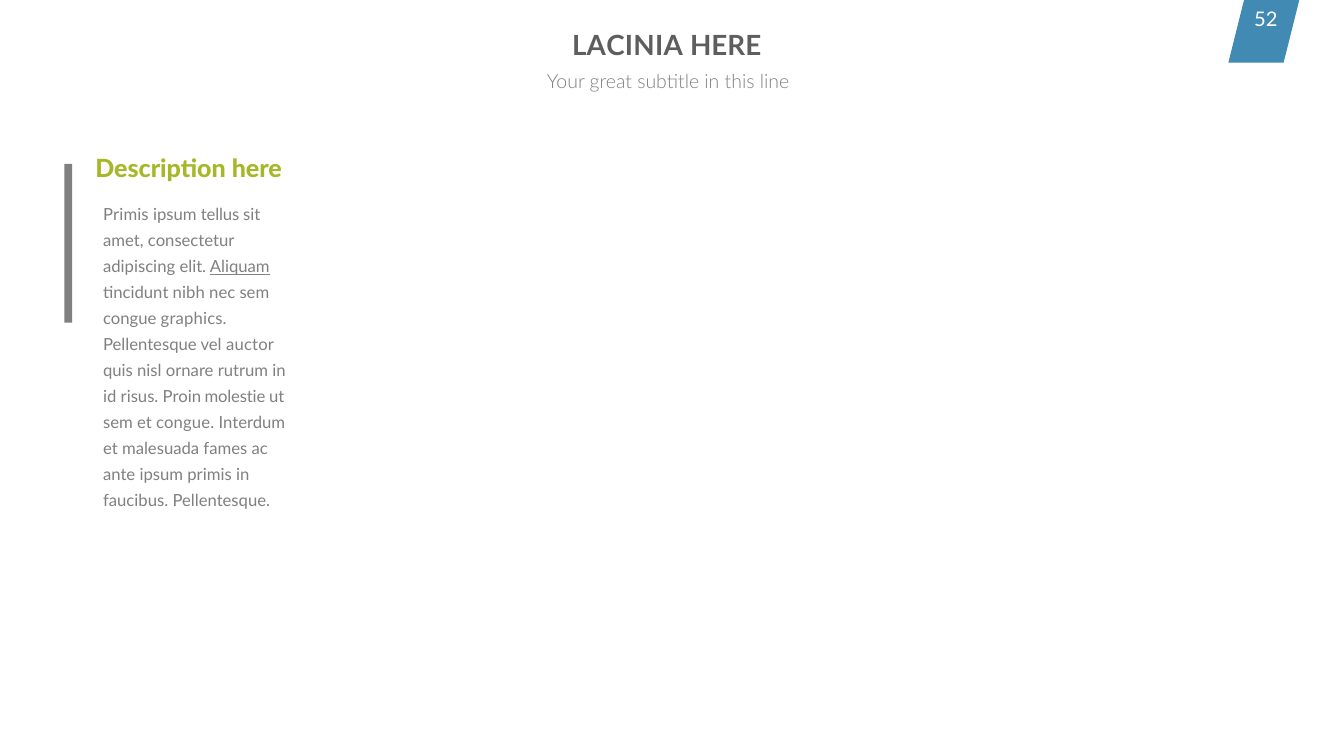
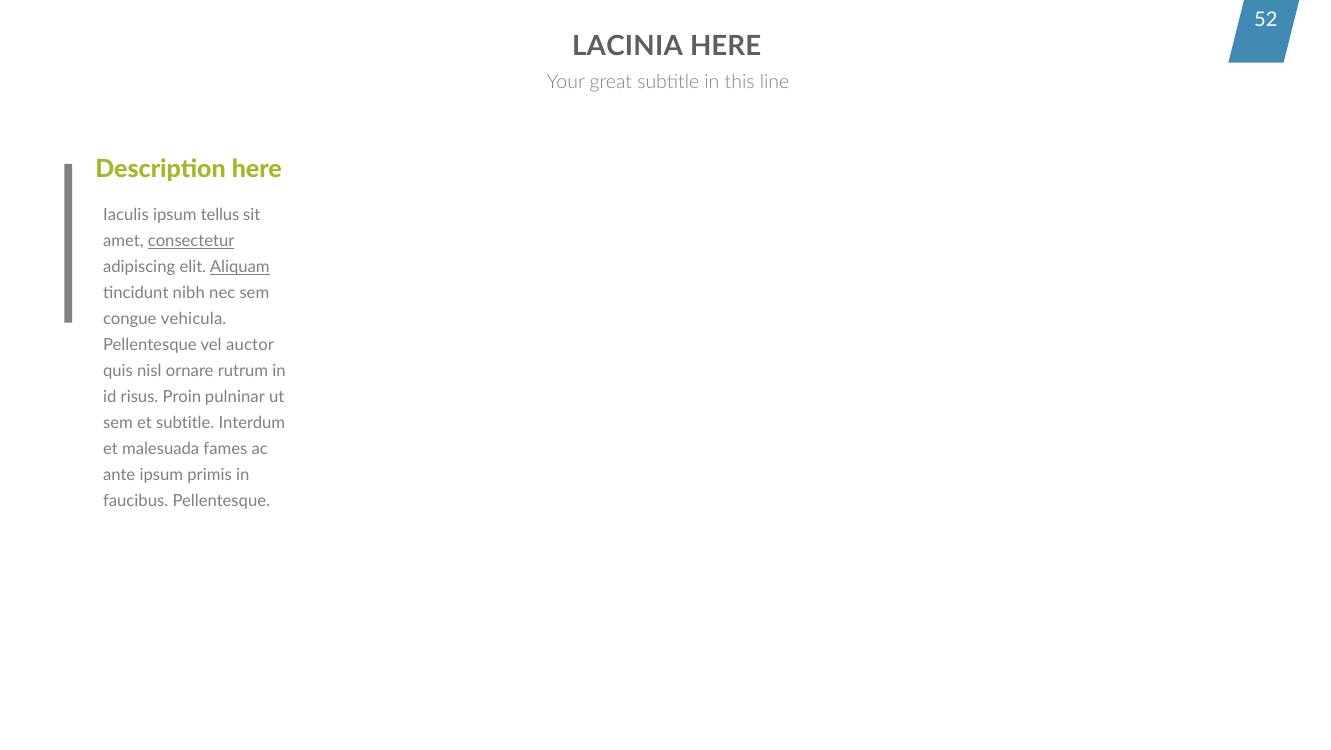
Primis at (126, 215): Primis -> Iaculis
consectetur underline: none -> present
graphics: graphics -> vehicula
molestie: molestie -> pulninar
et congue: congue -> subtitle
